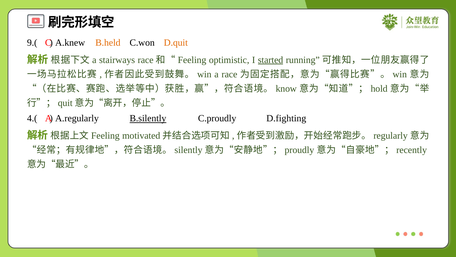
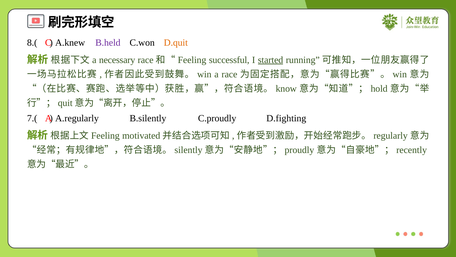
9.(: 9.( -> 8.(
B.held colour: orange -> purple
stairways: stairways -> necessary
optimistic: optimistic -> successful
4.(: 4.( -> 7.(
B.silently underline: present -> none
